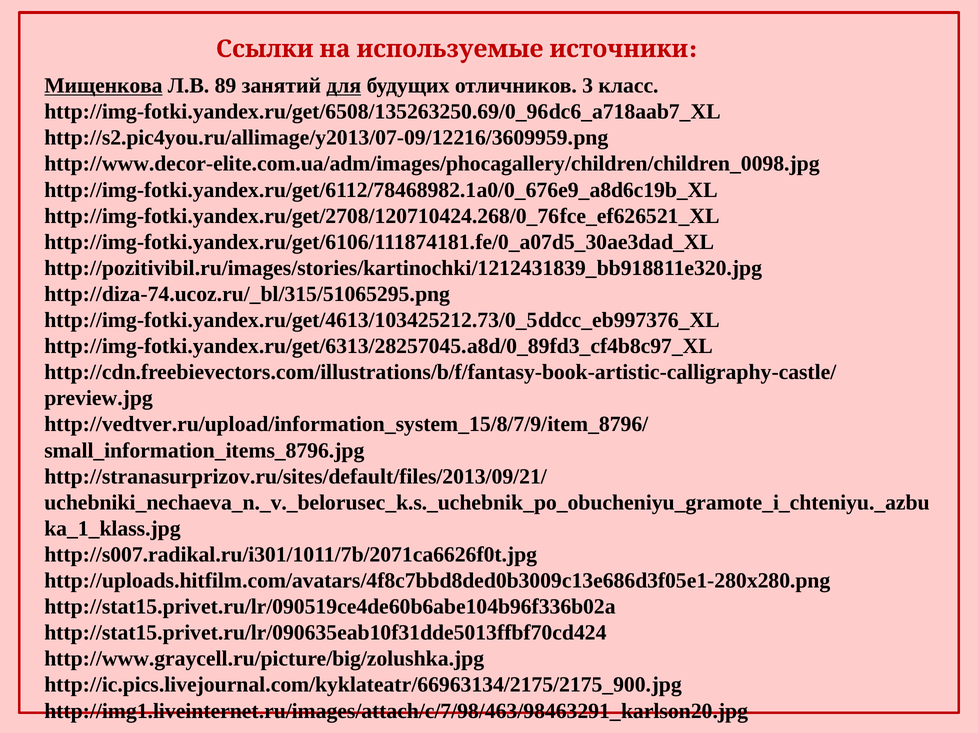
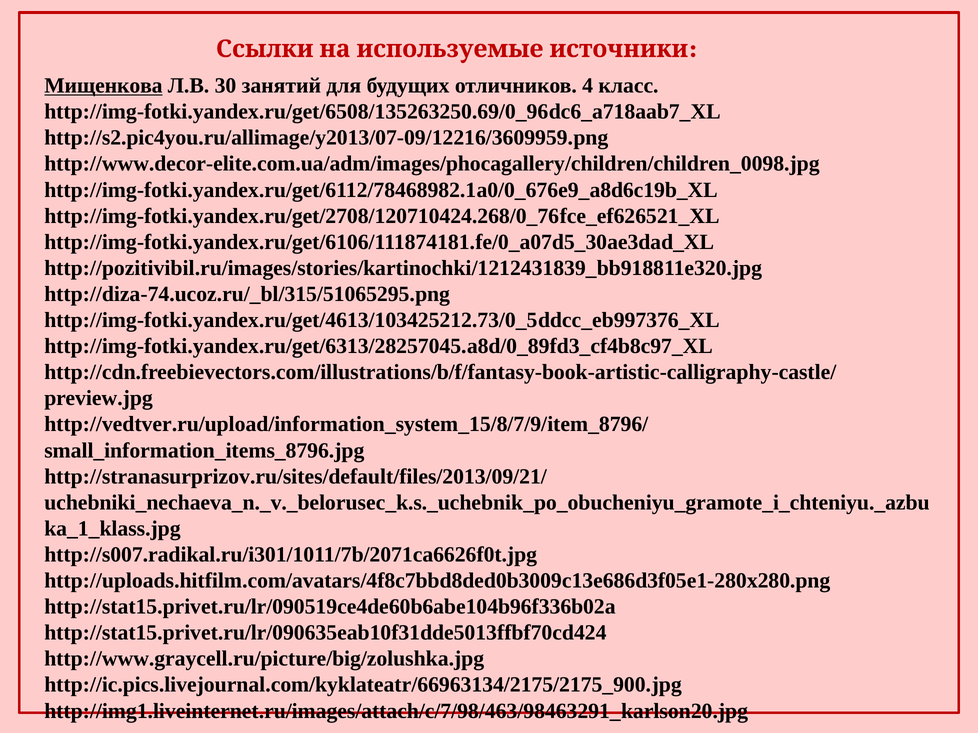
89: 89 -> 30
для underline: present -> none
3: 3 -> 4
